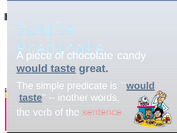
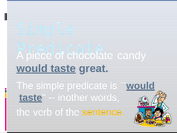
sentence colour: pink -> yellow
